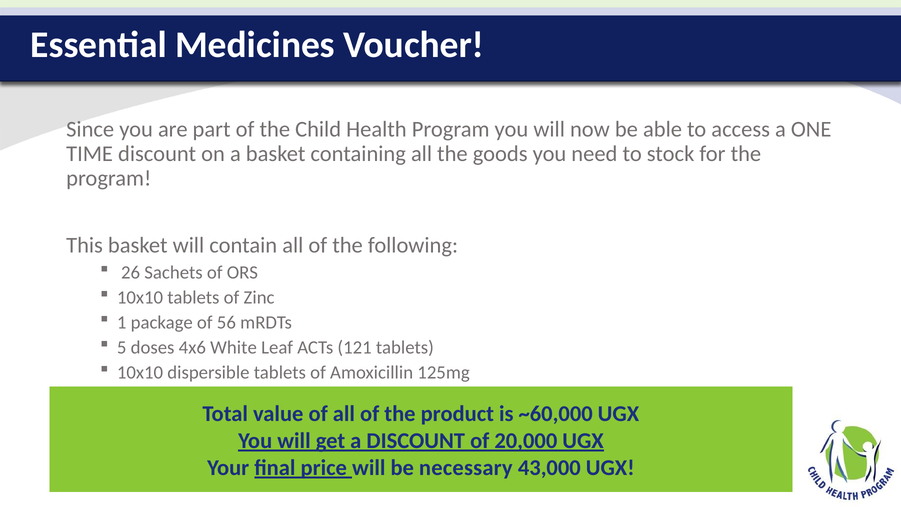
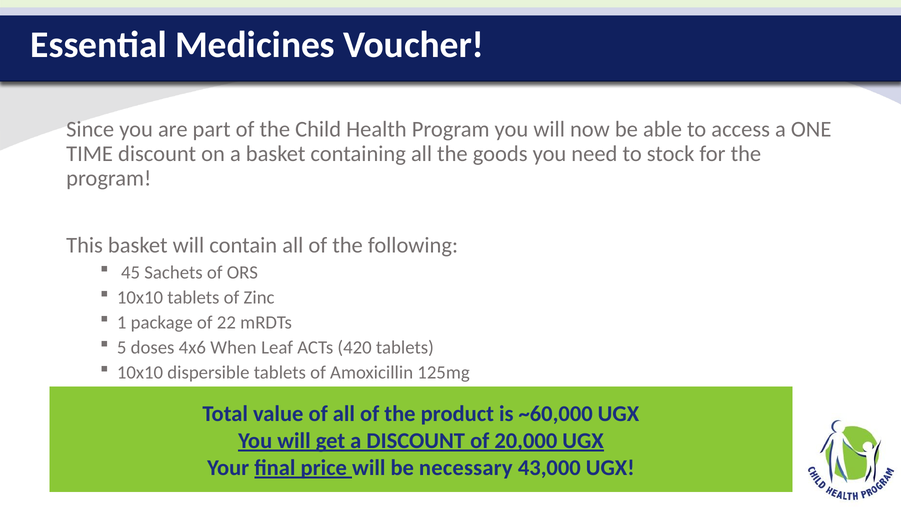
26: 26 -> 45
56: 56 -> 22
White: White -> When
121: 121 -> 420
